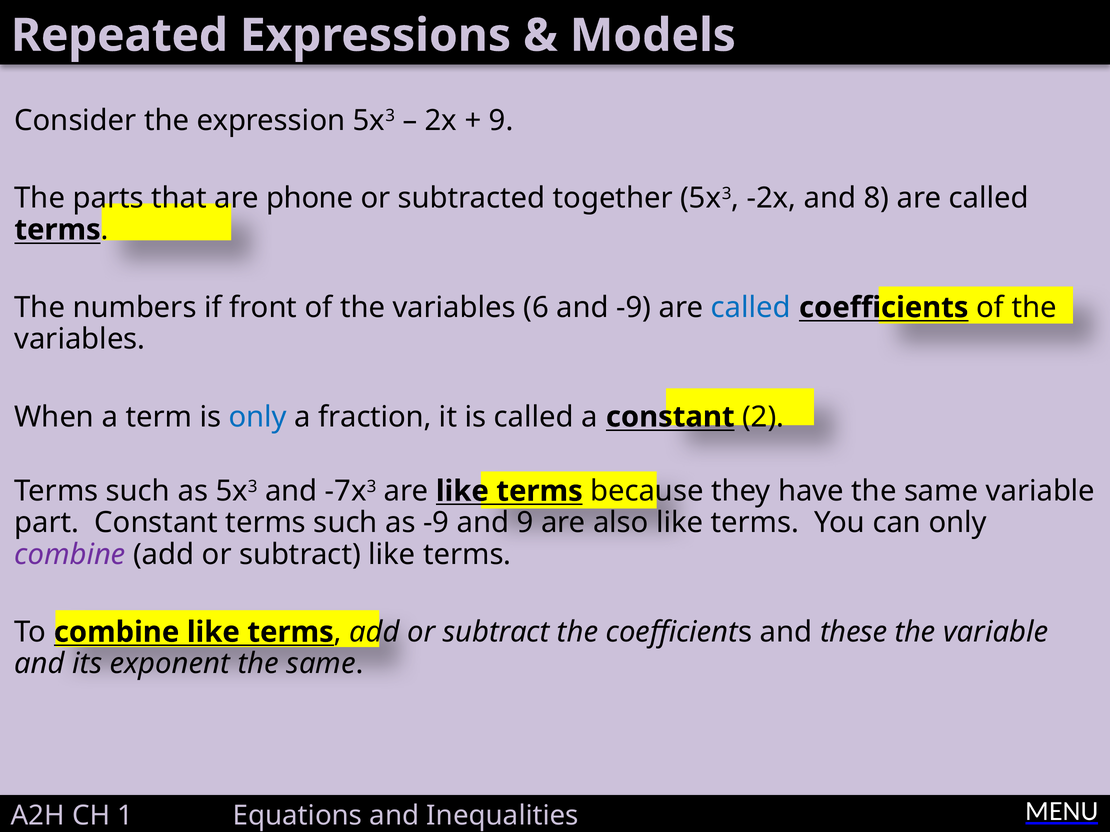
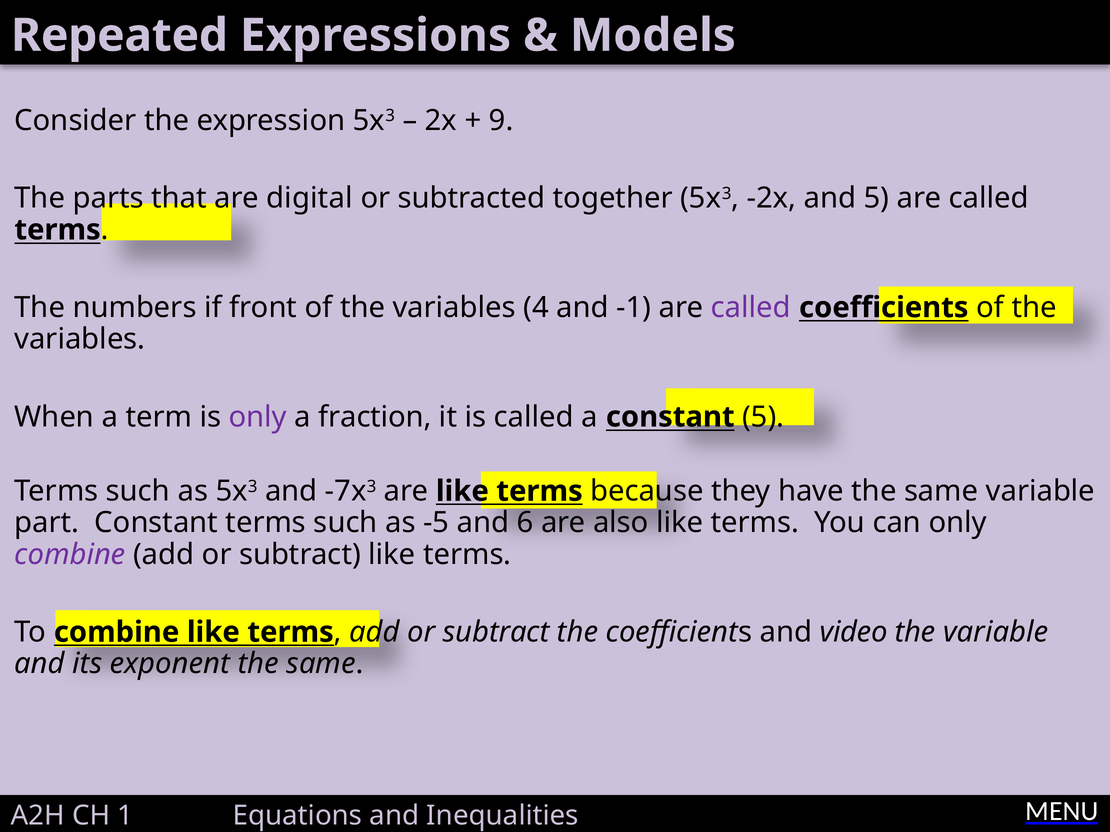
phone: phone -> digital
and 8: 8 -> 5
6: 6 -> 4
and -9: -9 -> -1
called at (751, 308) colour: blue -> purple
only at (258, 417) colour: blue -> purple
constant 2: 2 -> 5
as -9: -9 -> -5
and 9: 9 -> 6
these: these -> video
